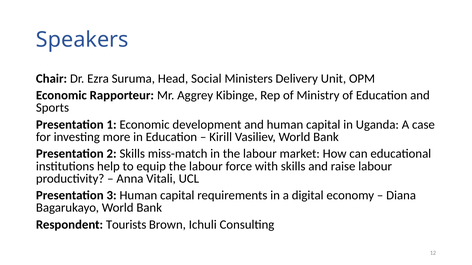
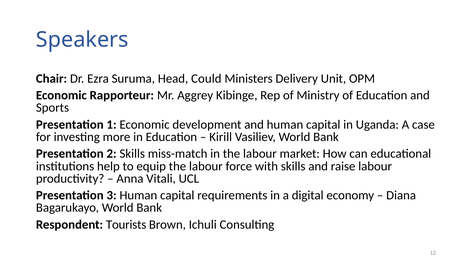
Social: Social -> Could
